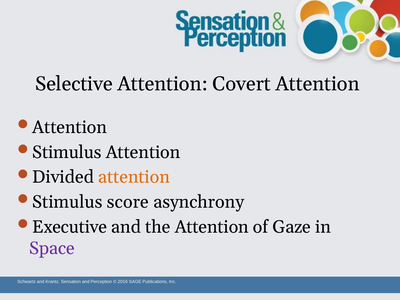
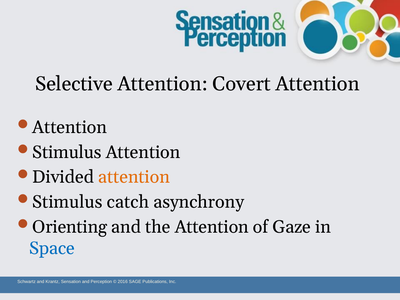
score: score -> catch
Executive: Executive -> Orienting
Space colour: purple -> blue
